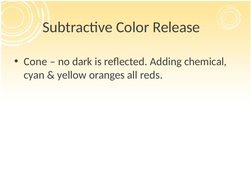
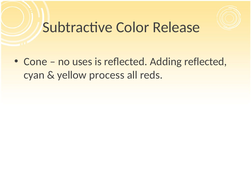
dark: dark -> uses
Adding chemical: chemical -> reflected
oranges: oranges -> process
